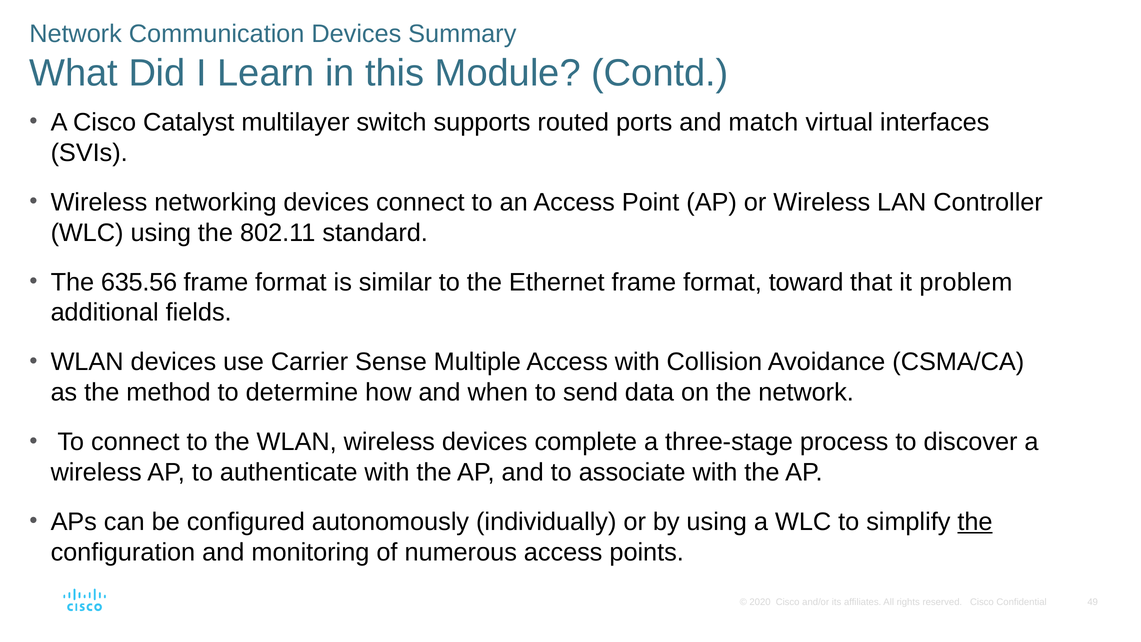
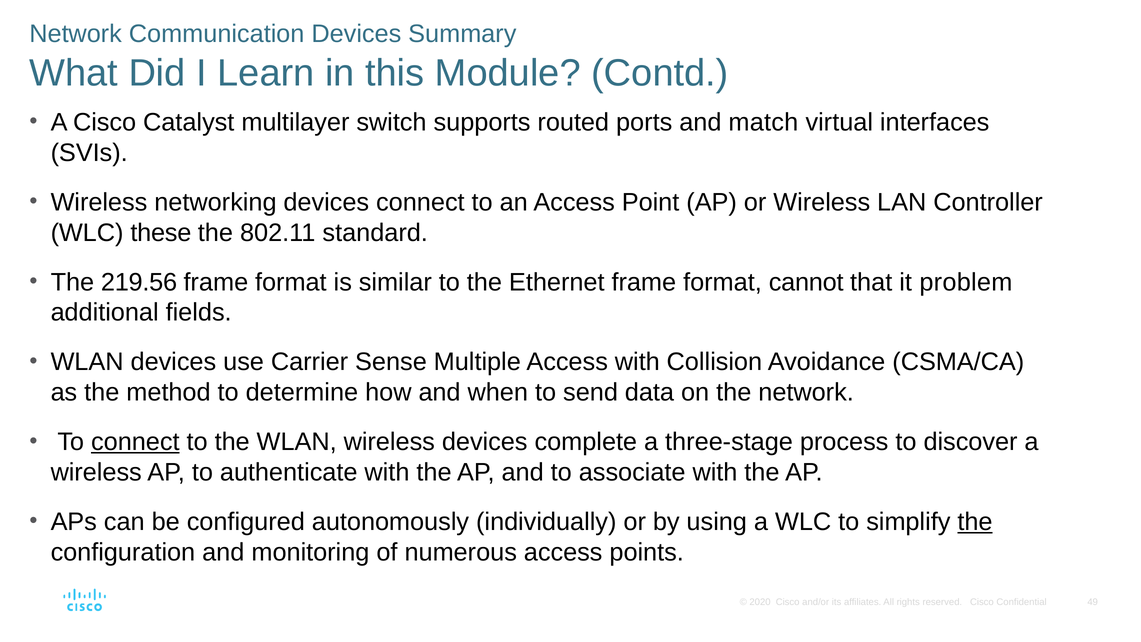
WLC using: using -> these
635.56: 635.56 -> 219.56
toward: toward -> cannot
connect at (135, 442) underline: none -> present
